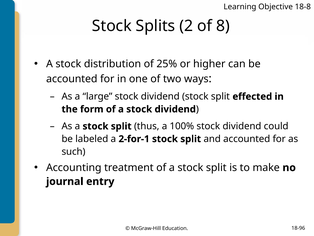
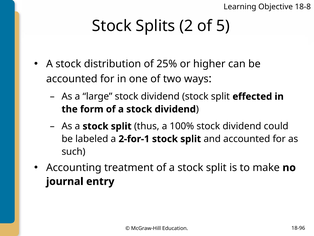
8: 8 -> 5
